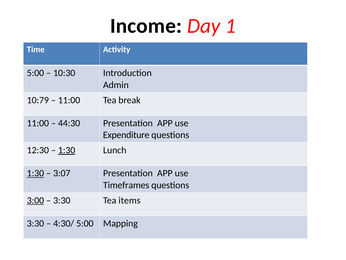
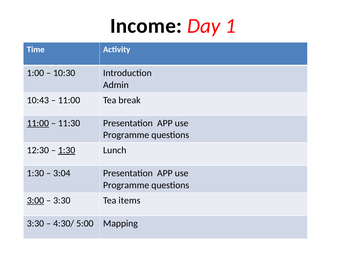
5:00 at (35, 73): 5:00 -> 1:00
10:79: 10:79 -> 10:43
11:00 at (38, 123) underline: none -> present
44:30: 44:30 -> 11:30
Expenditure at (126, 135): Expenditure -> Programme
1:30 at (35, 173) underline: present -> none
3:07: 3:07 -> 3:04
Timeframes at (126, 185): Timeframes -> Programme
